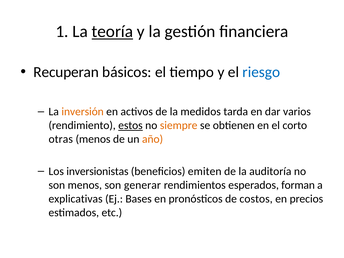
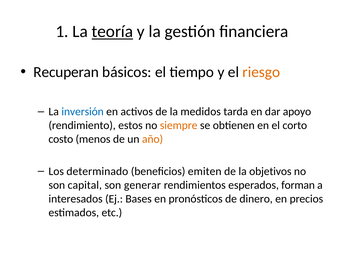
riesgo colour: blue -> orange
inversión colour: orange -> blue
varios: varios -> apoyo
estos underline: present -> none
otras: otras -> costo
inversionistas: inversionistas -> determinado
auditoría: auditoría -> objetivos
son menos: menos -> capital
explicativas: explicativas -> interesados
costos: costos -> dinero
